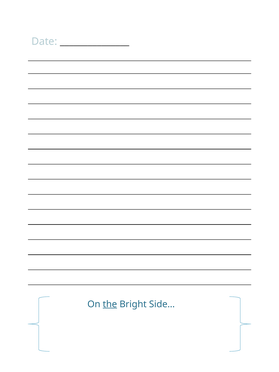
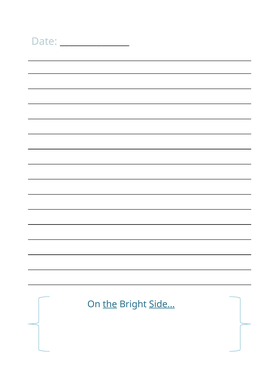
Side… underline: none -> present
